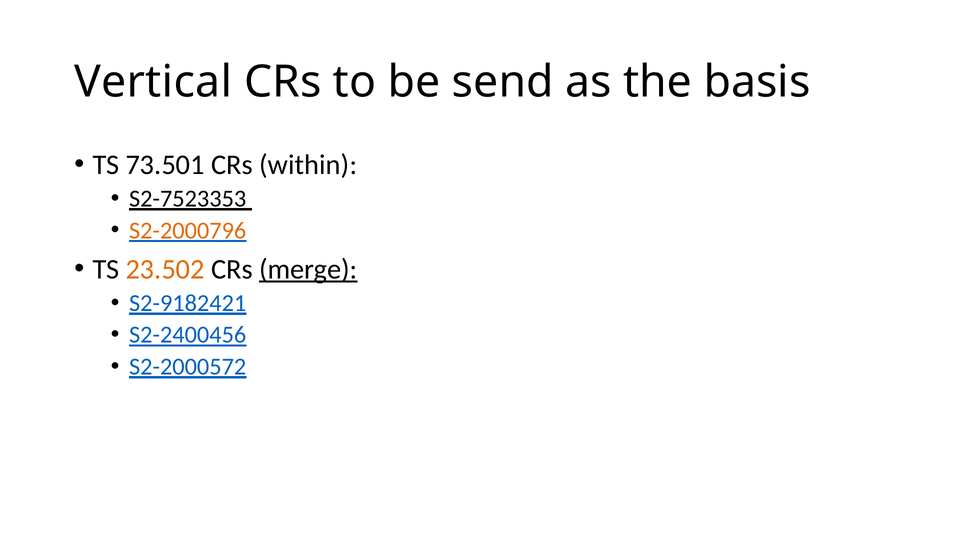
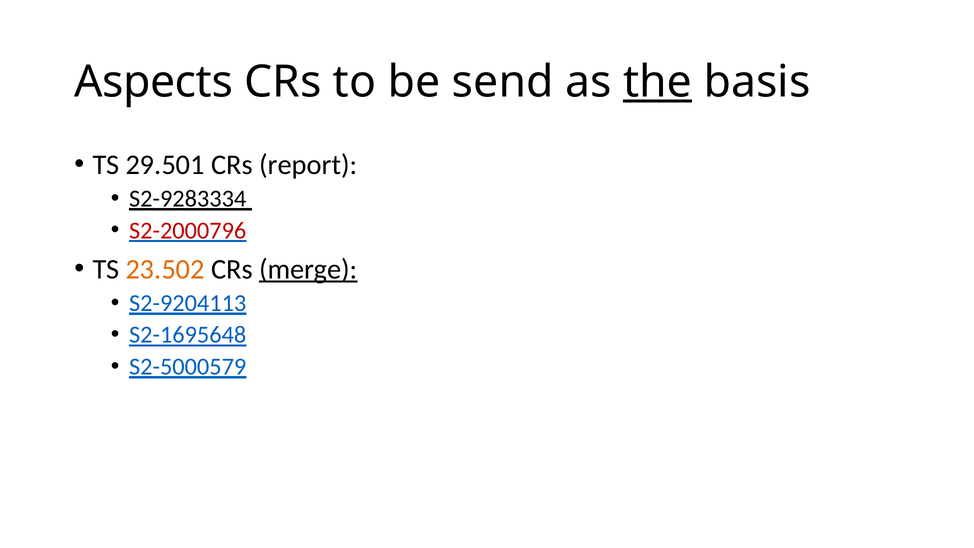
Vertical: Vertical -> Aspects
the underline: none -> present
73.501: 73.501 -> 29.501
within: within -> report
S2-7523353: S2-7523353 -> S2-9283334
S2-2000796 colour: orange -> red
S2-9182421: S2-9182421 -> S2-9204113
S2-2400456: S2-2400456 -> S2-1695648
S2-2000572: S2-2000572 -> S2-5000579
